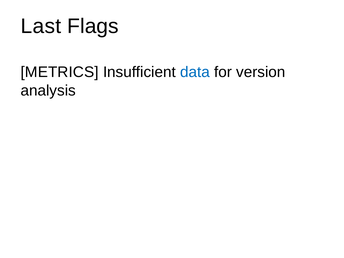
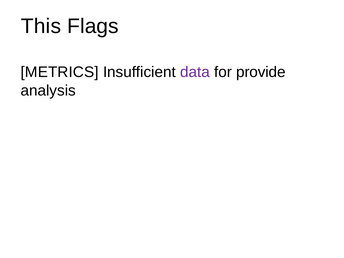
Last: Last -> This
data colour: blue -> purple
version: version -> provide
